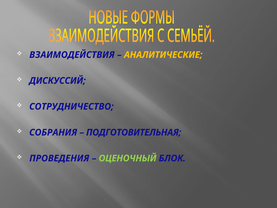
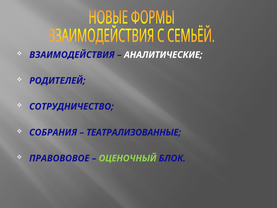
АНАЛИТИЧЕСКИЕ colour: yellow -> white
ДИСКУССИЙ: ДИСКУССИЙ -> РОДИТЕЛЕЙ
ПОДГОТОВИТЕЛЬНАЯ: ПОДГОТОВИТЕЛЬНАЯ -> ТЕАТРАЛИЗОВАННЫЕ
ПРОВЕДЕНИЯ: ПРОВЕДЕНИЯ -> ПРАВОВОВОЕ
